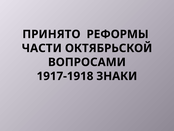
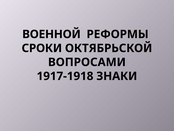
ПРИНЯТО: ПРИНЯТО -> ВОЕННОЙ
ЧАСТИ: ЧАСТИ -> СРОКИ
